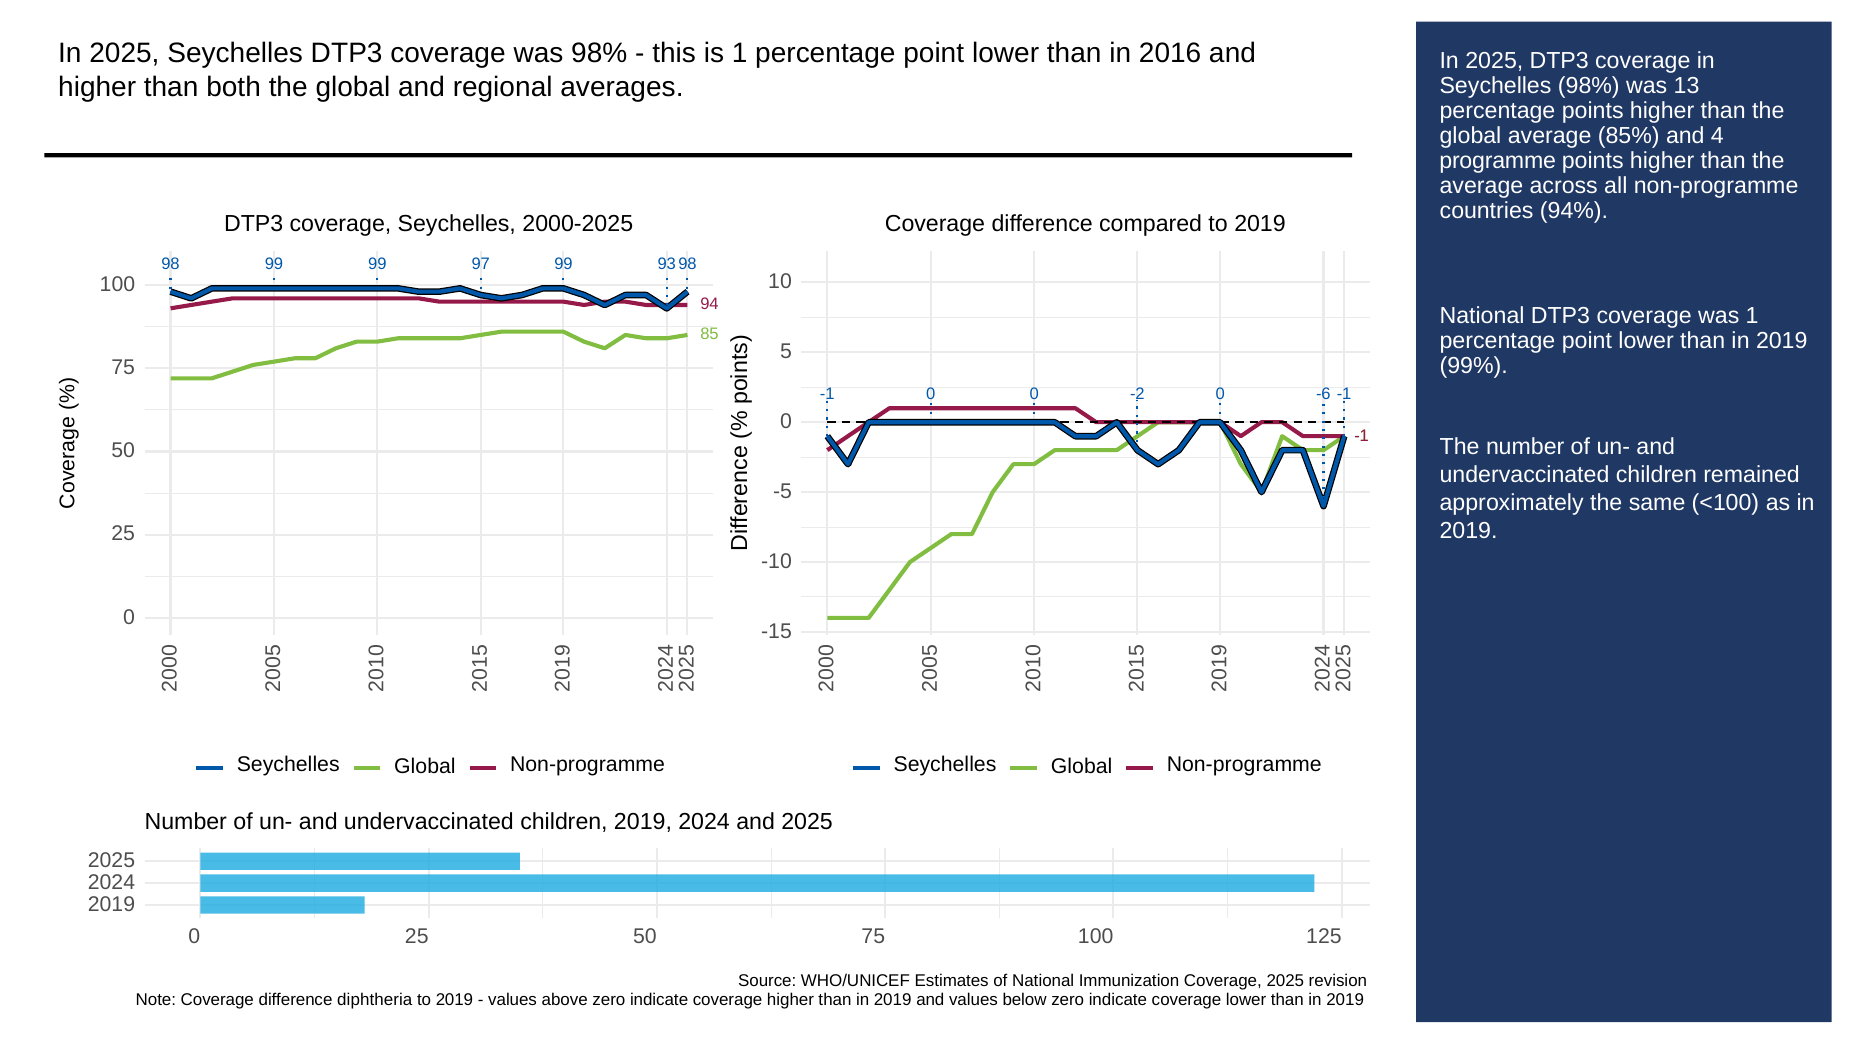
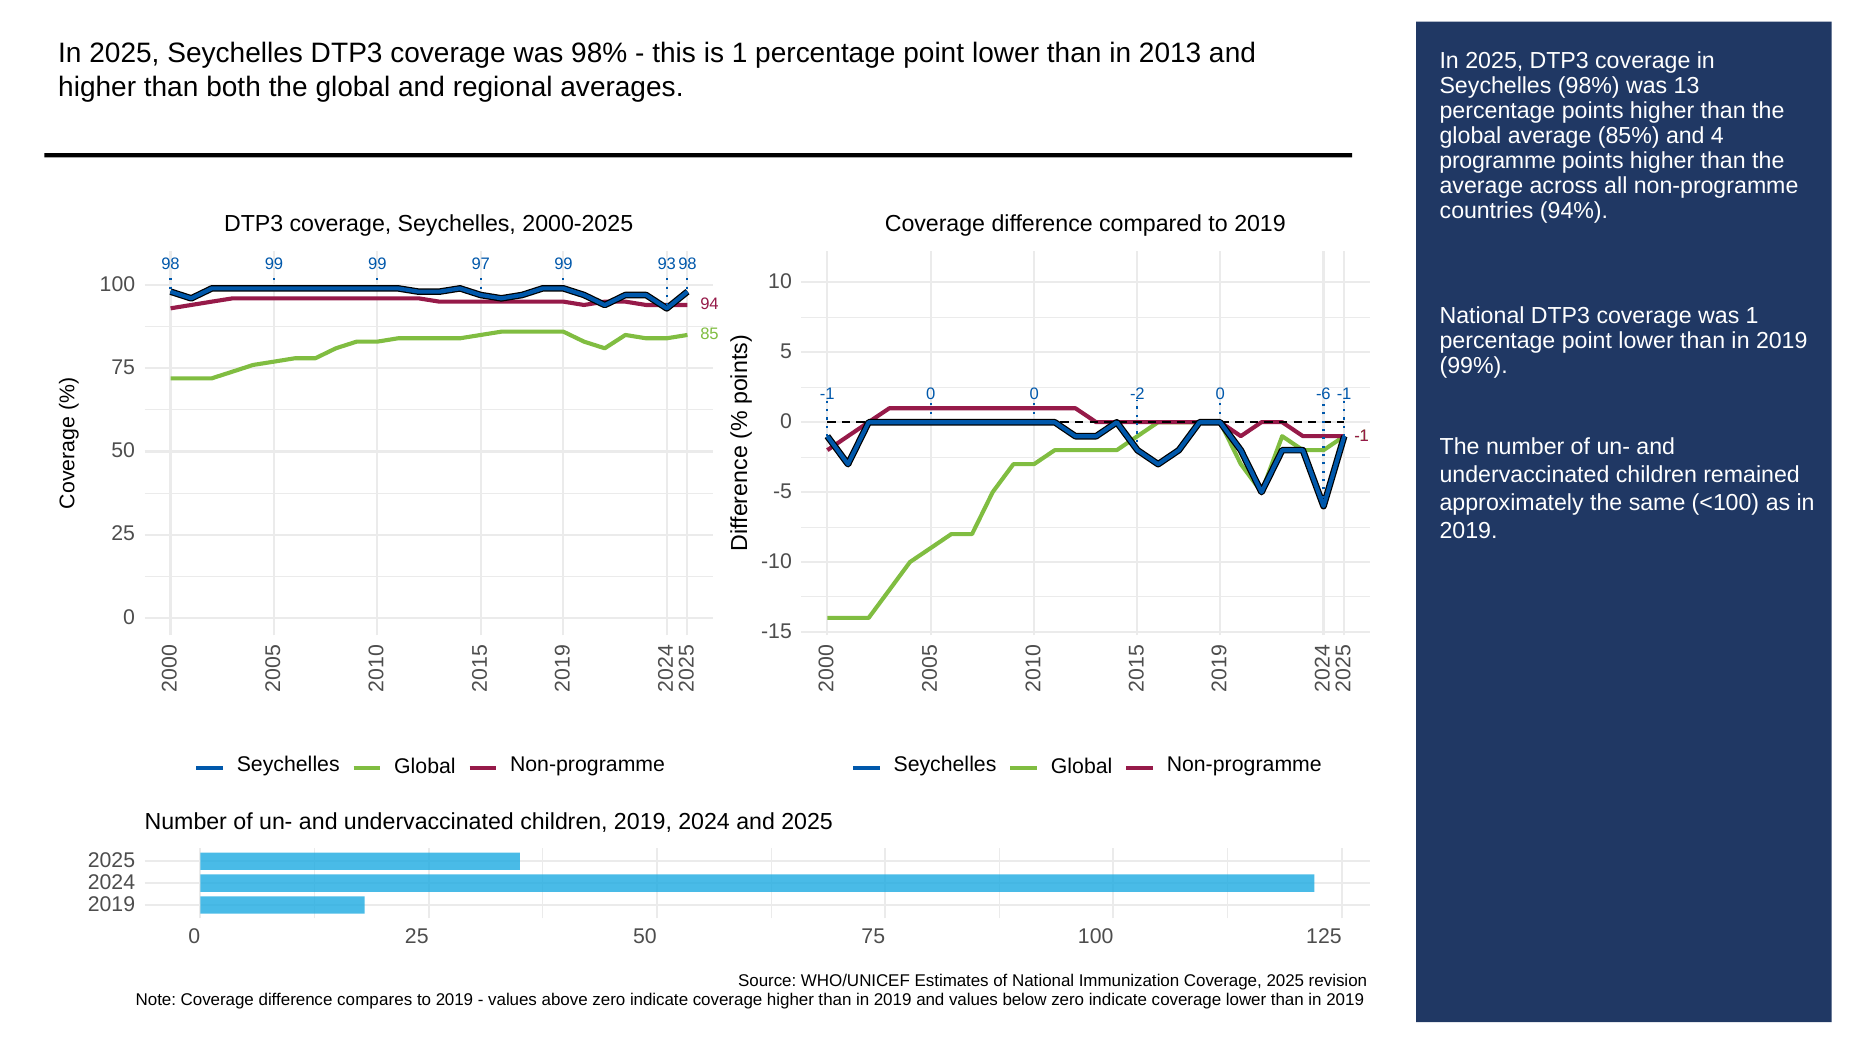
2016: 2016 -> 2013
diphtheria: diphtheria -> compares
